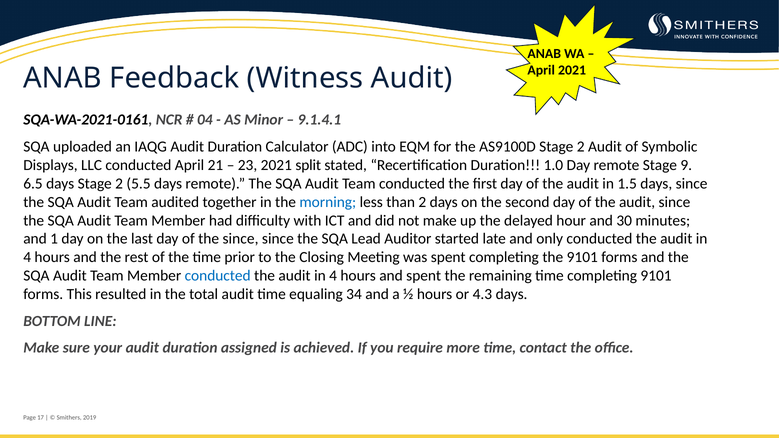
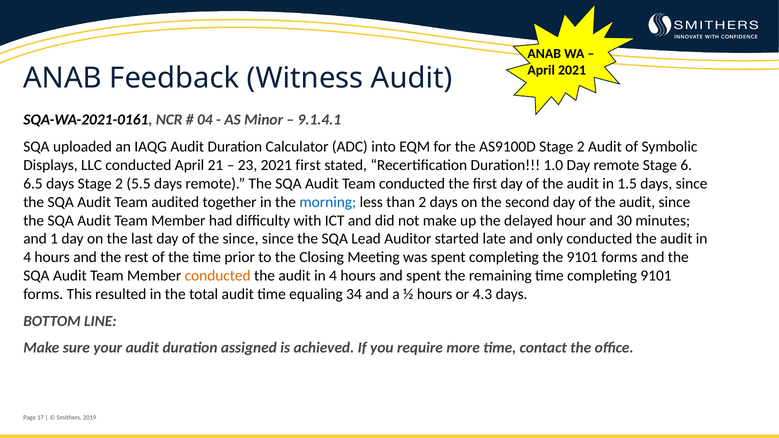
2021 split: split -> first
9: 9 -> 6
conducted at (218, 276) colour: blue -> orange
